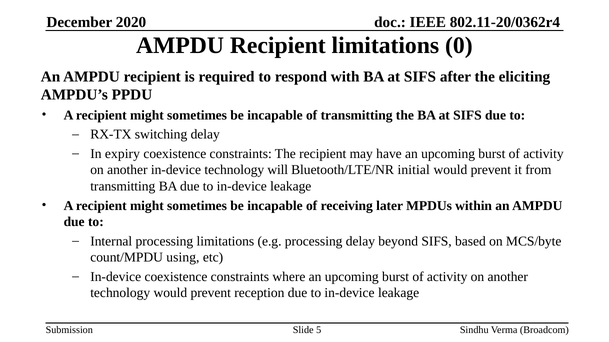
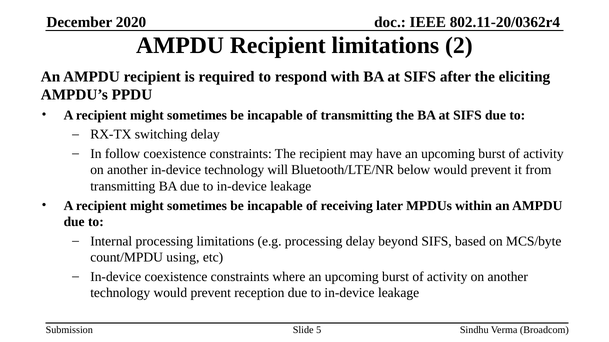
0: 0 -> 2
expiry: expiry -> follow
initial: initial -> below
